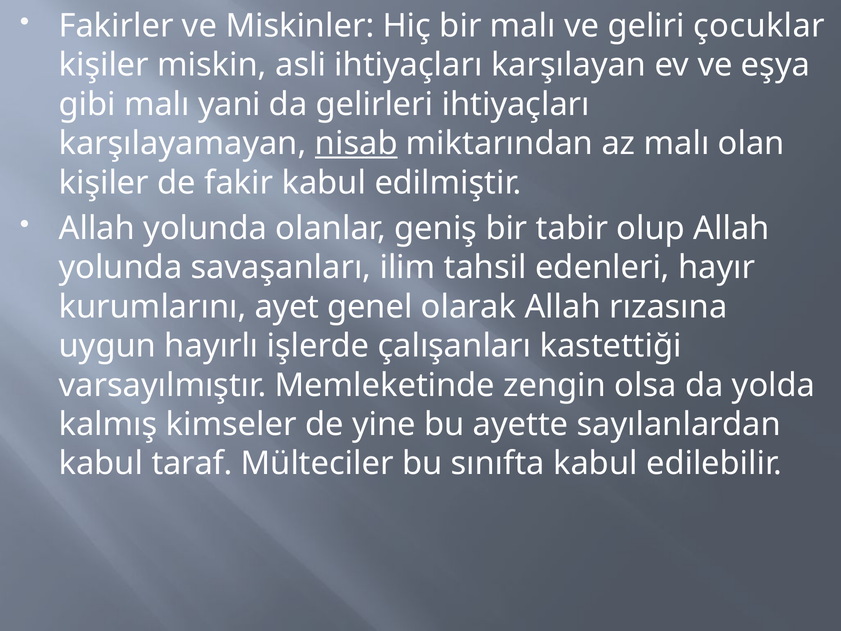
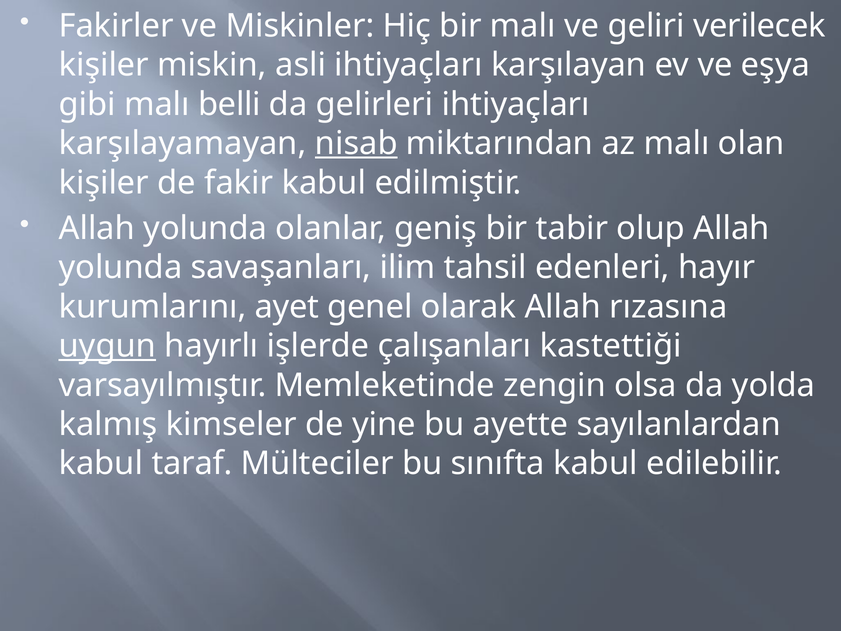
çocuklar: çocuklar -> verilecek
yani: yani -> belli
uygun underline: none -> present
